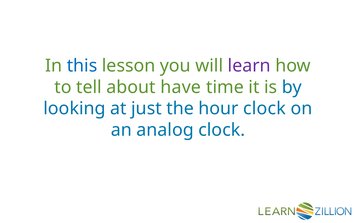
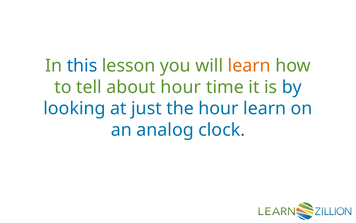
learn at (249, 66) colour: purple -> orange
about have: have -> hour
hour clock: clock -> learn
